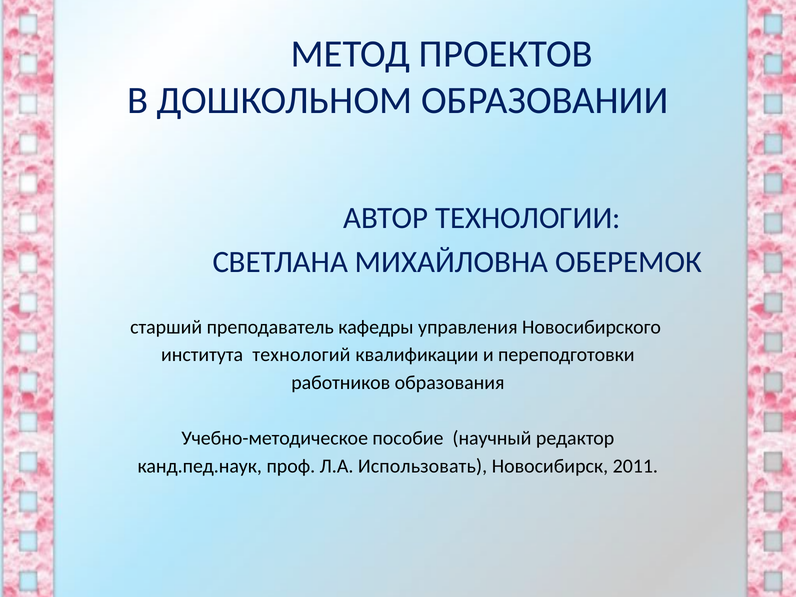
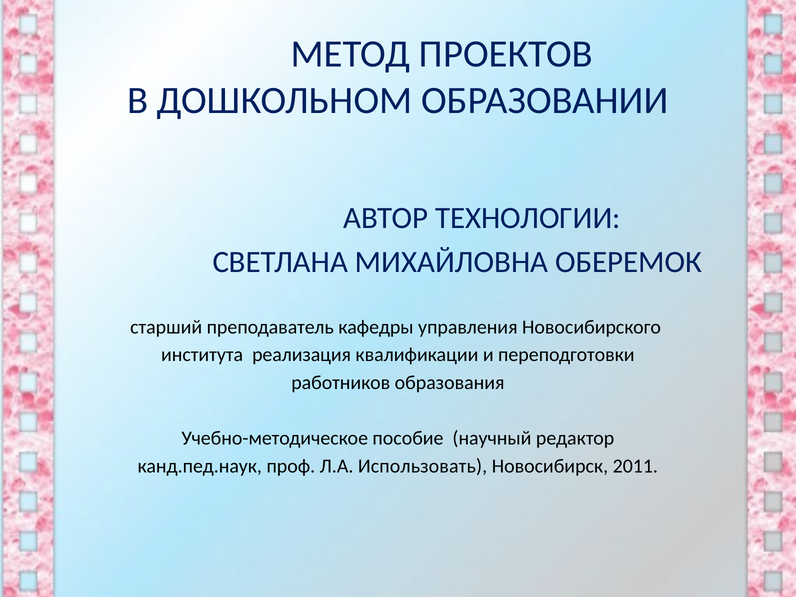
технологий: технологий -> реализация
